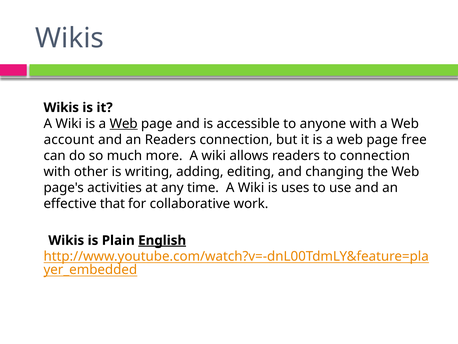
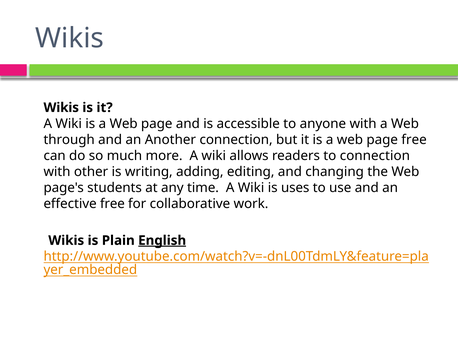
Web at (124, 123) underline: present -> none
account: account -> through
an Readers: Readers -> Another
activities: activities -> students
effective that: that -> free
